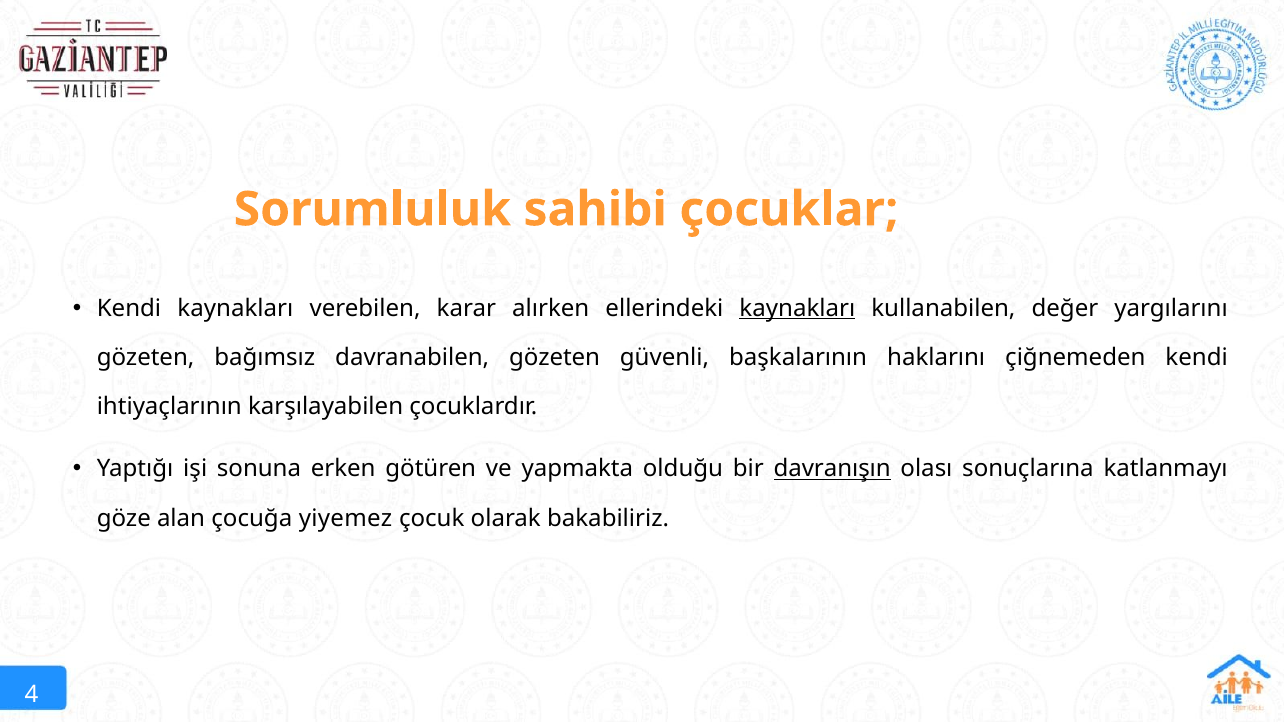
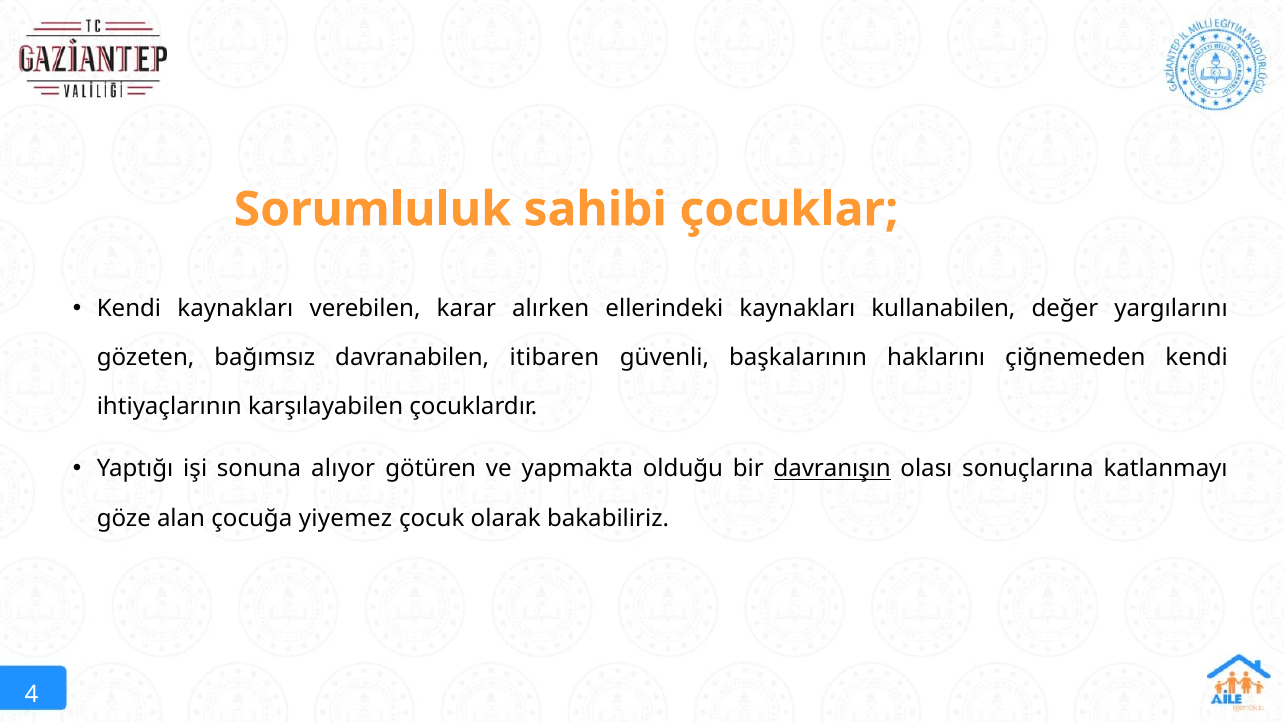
kaynakları at (797, 308) underline: present -> none
davranabilen gözeten: gözeten -> itibaren
erken: erken -> alıyor
